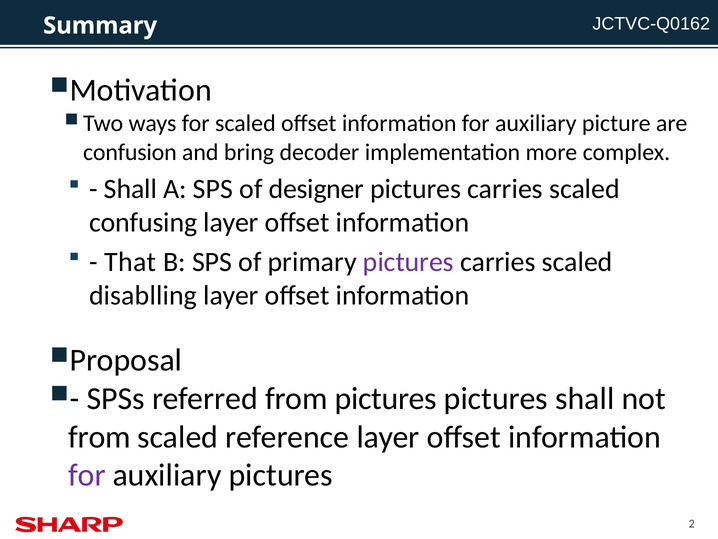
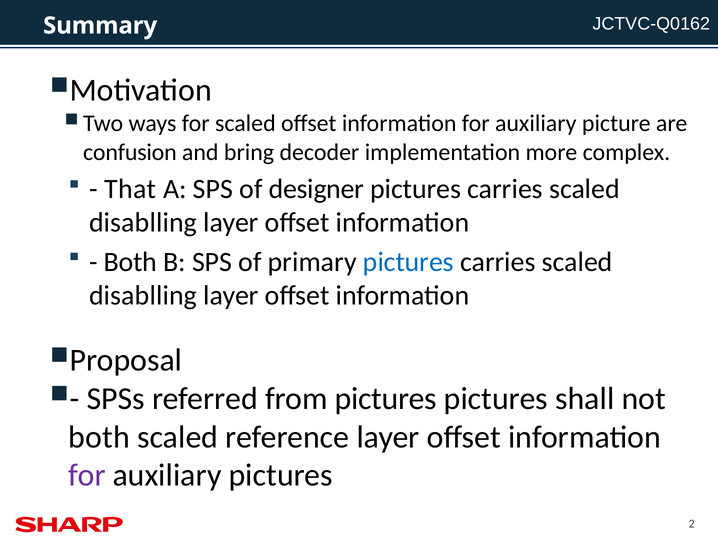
Shall at (130, 189): Shall -> That
confusing at (143, 222): confusing -> disablling
That at (130, 262): That -> Both
pictures at (408, 262) colour: purple -> blue
from at (99, 437): from -> both
